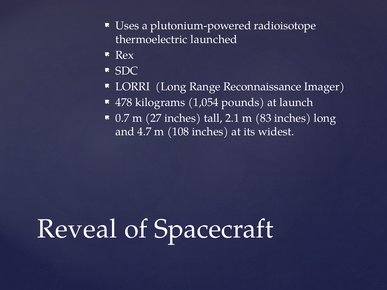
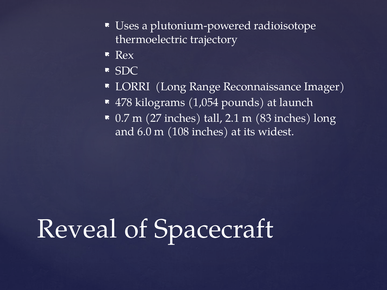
launched: launched -> trajectory
4.7: 4.7 -> 6.0
